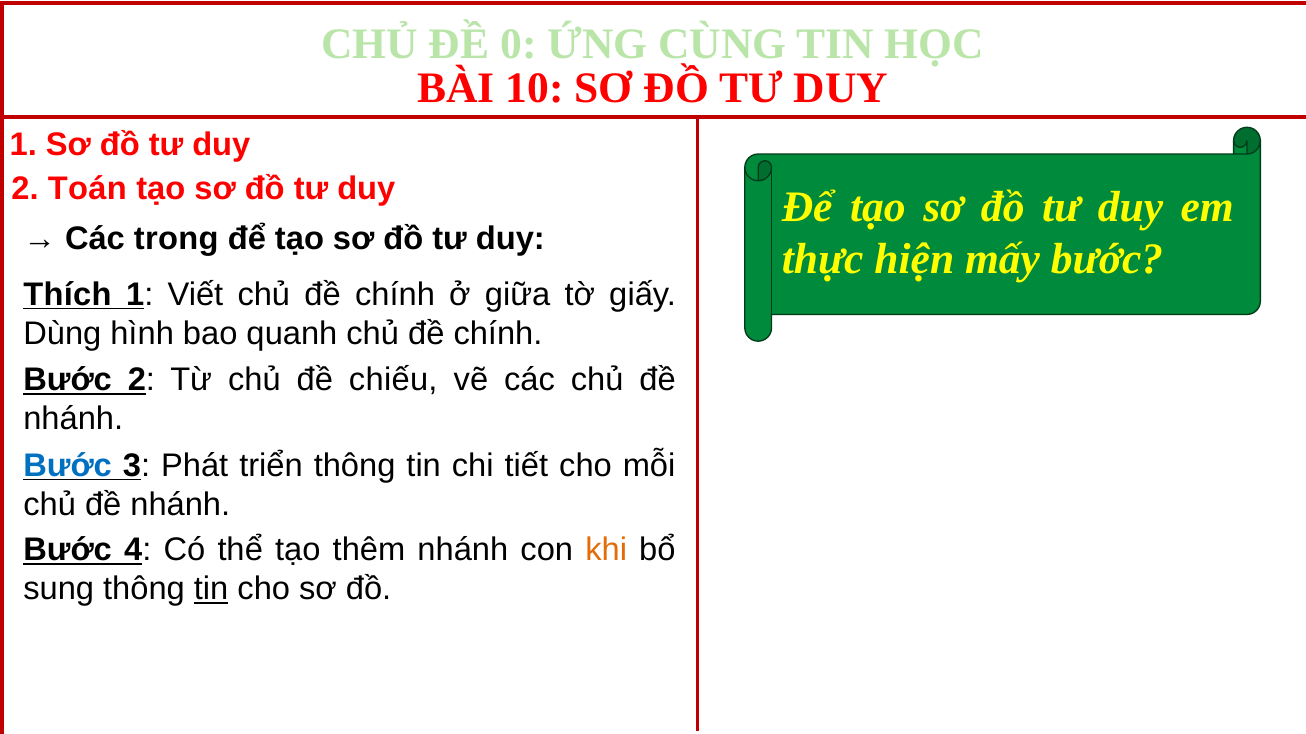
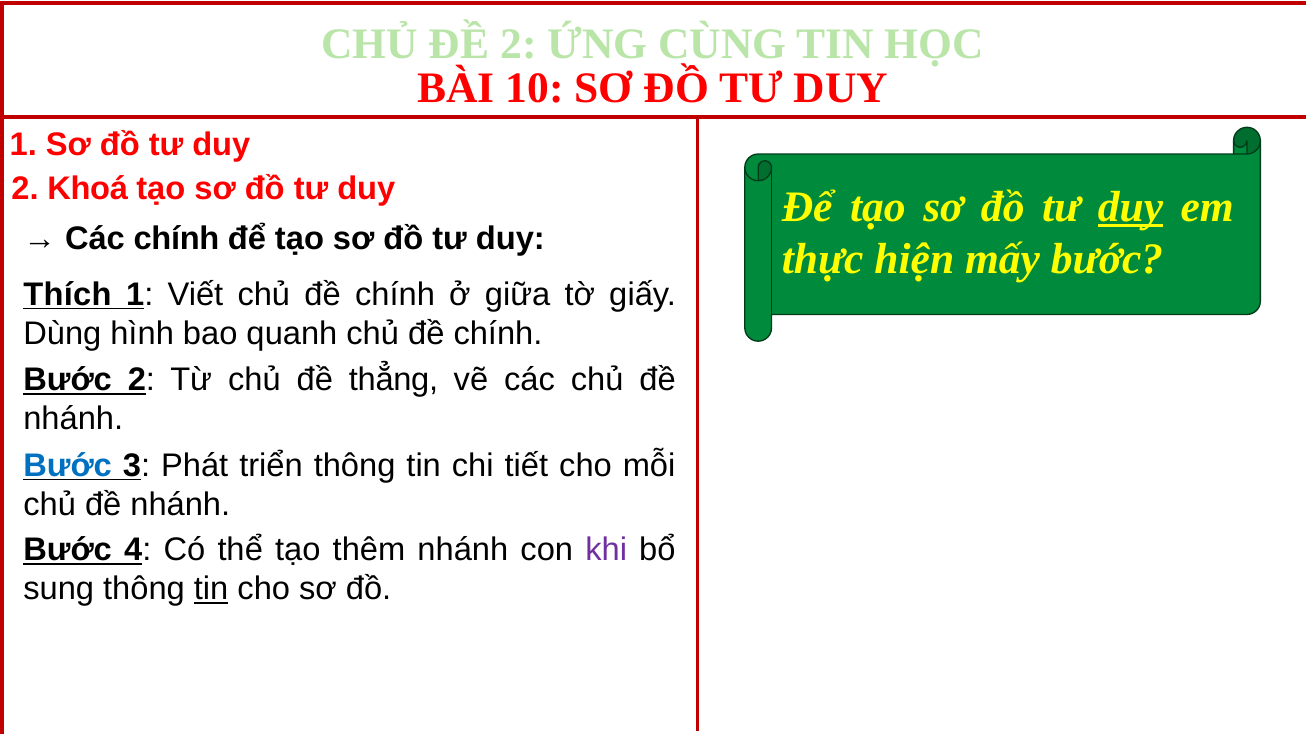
ĐỀ 0: 0 -> 2
Toán: Toán -> Khoá
duy at (1130, 207) underline: none -> present
Các trong: trong -> chính
chiếu: chiếu -> thẳng
khi colour: orange -> purple
